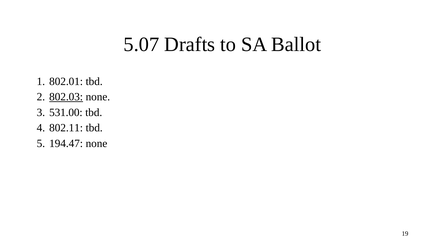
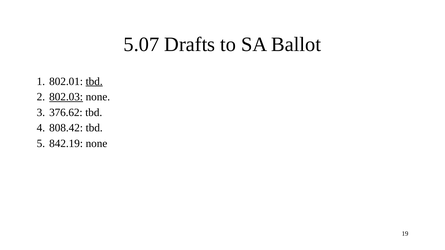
tbd at (94, 81) underline: none -> present
531.00: 531.00 -> 376.62
802.11: 802.11 -> 808.42
194.47: 194.47 -> 842.19
